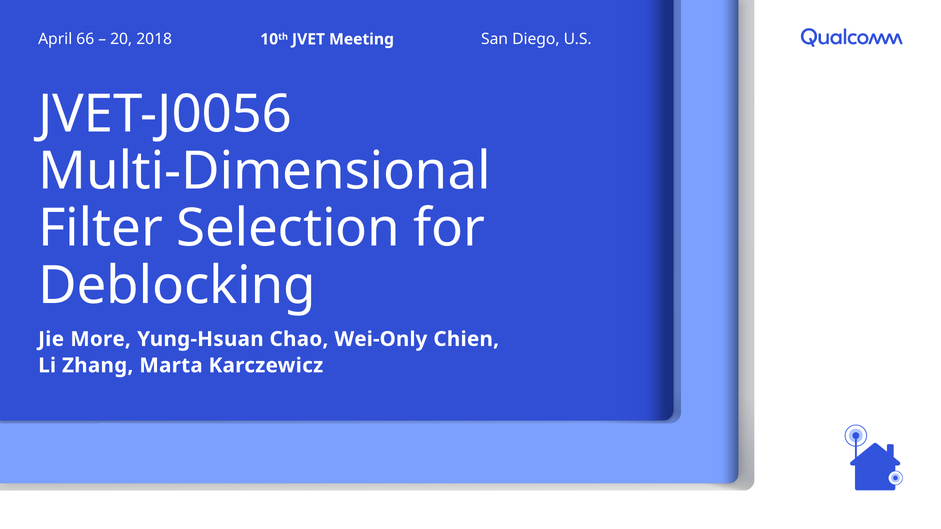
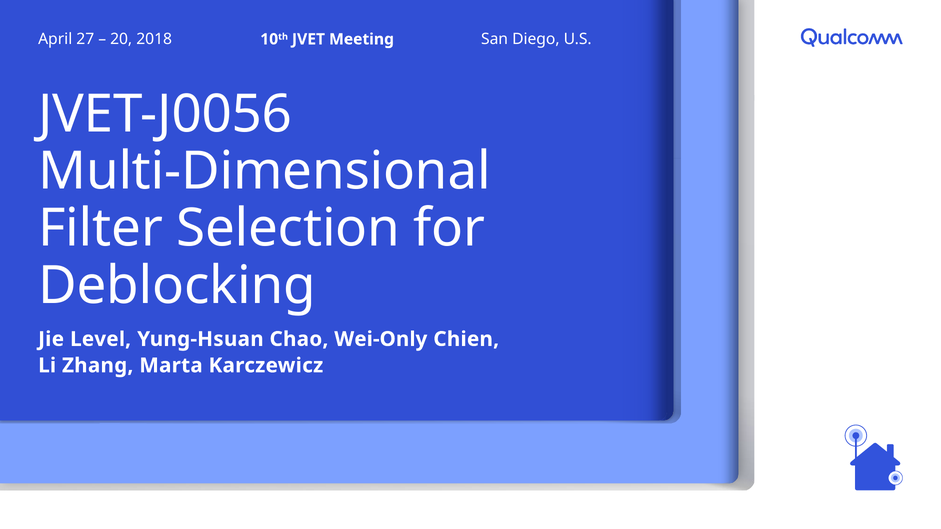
66: 66 -> 27
More: More -> Level
